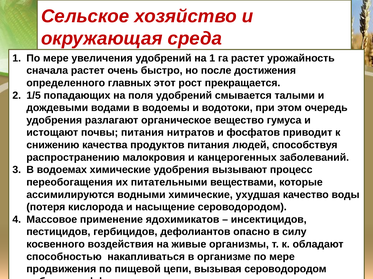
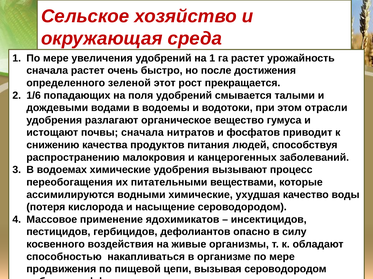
главных: главных -> зеленой
1/5: 1/5 -> 1/6
очередь: очередь -> отрасли
почвы питания: питания -> сначала
